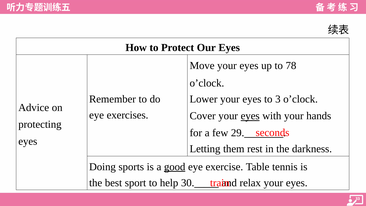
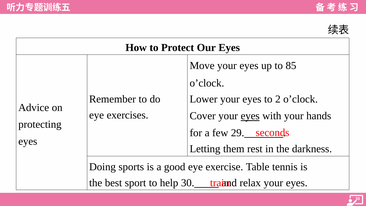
78: 78 -> 85
3: 3 -> 2
good underline: present -> none
